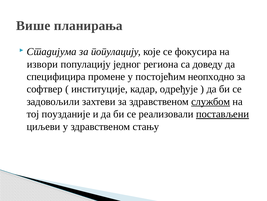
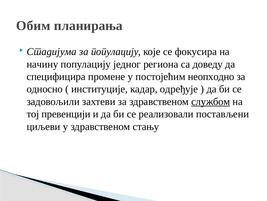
Више: Више -> Обим
извори: извори -> начину
софтвер: софтвер -> односно
поузданије: поузданије -> превенцији
постављени underline: present -> none
